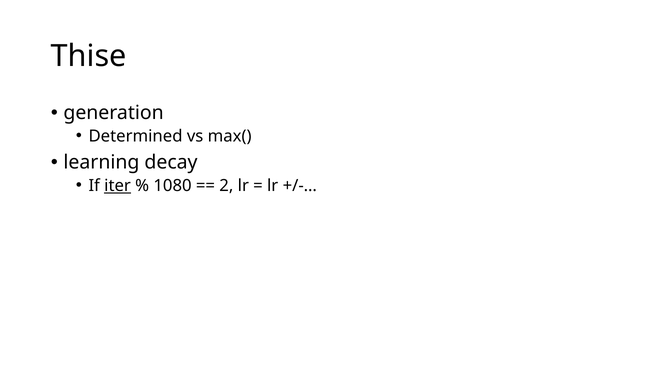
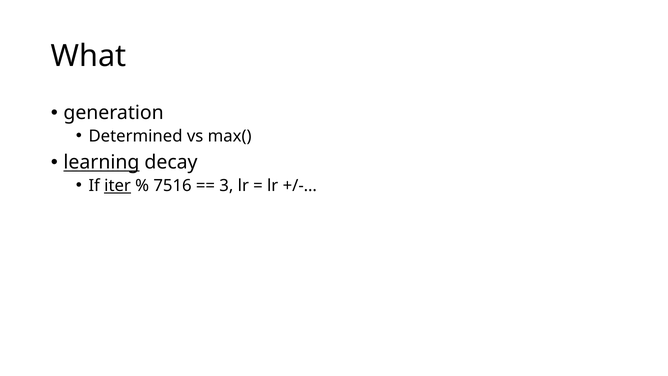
Thise: Thise -> What
learning underline: none -> present
1080: 1080 -> 7516
2: 2 -> 3
